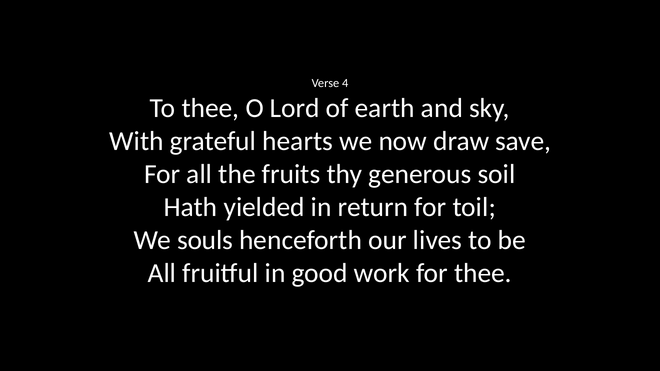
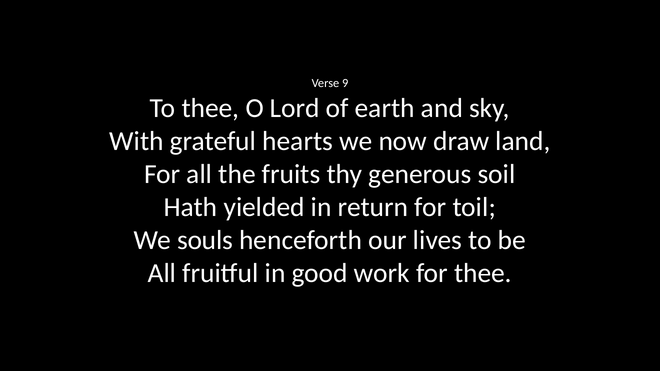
4: 4 -> 9
save: save -> land
